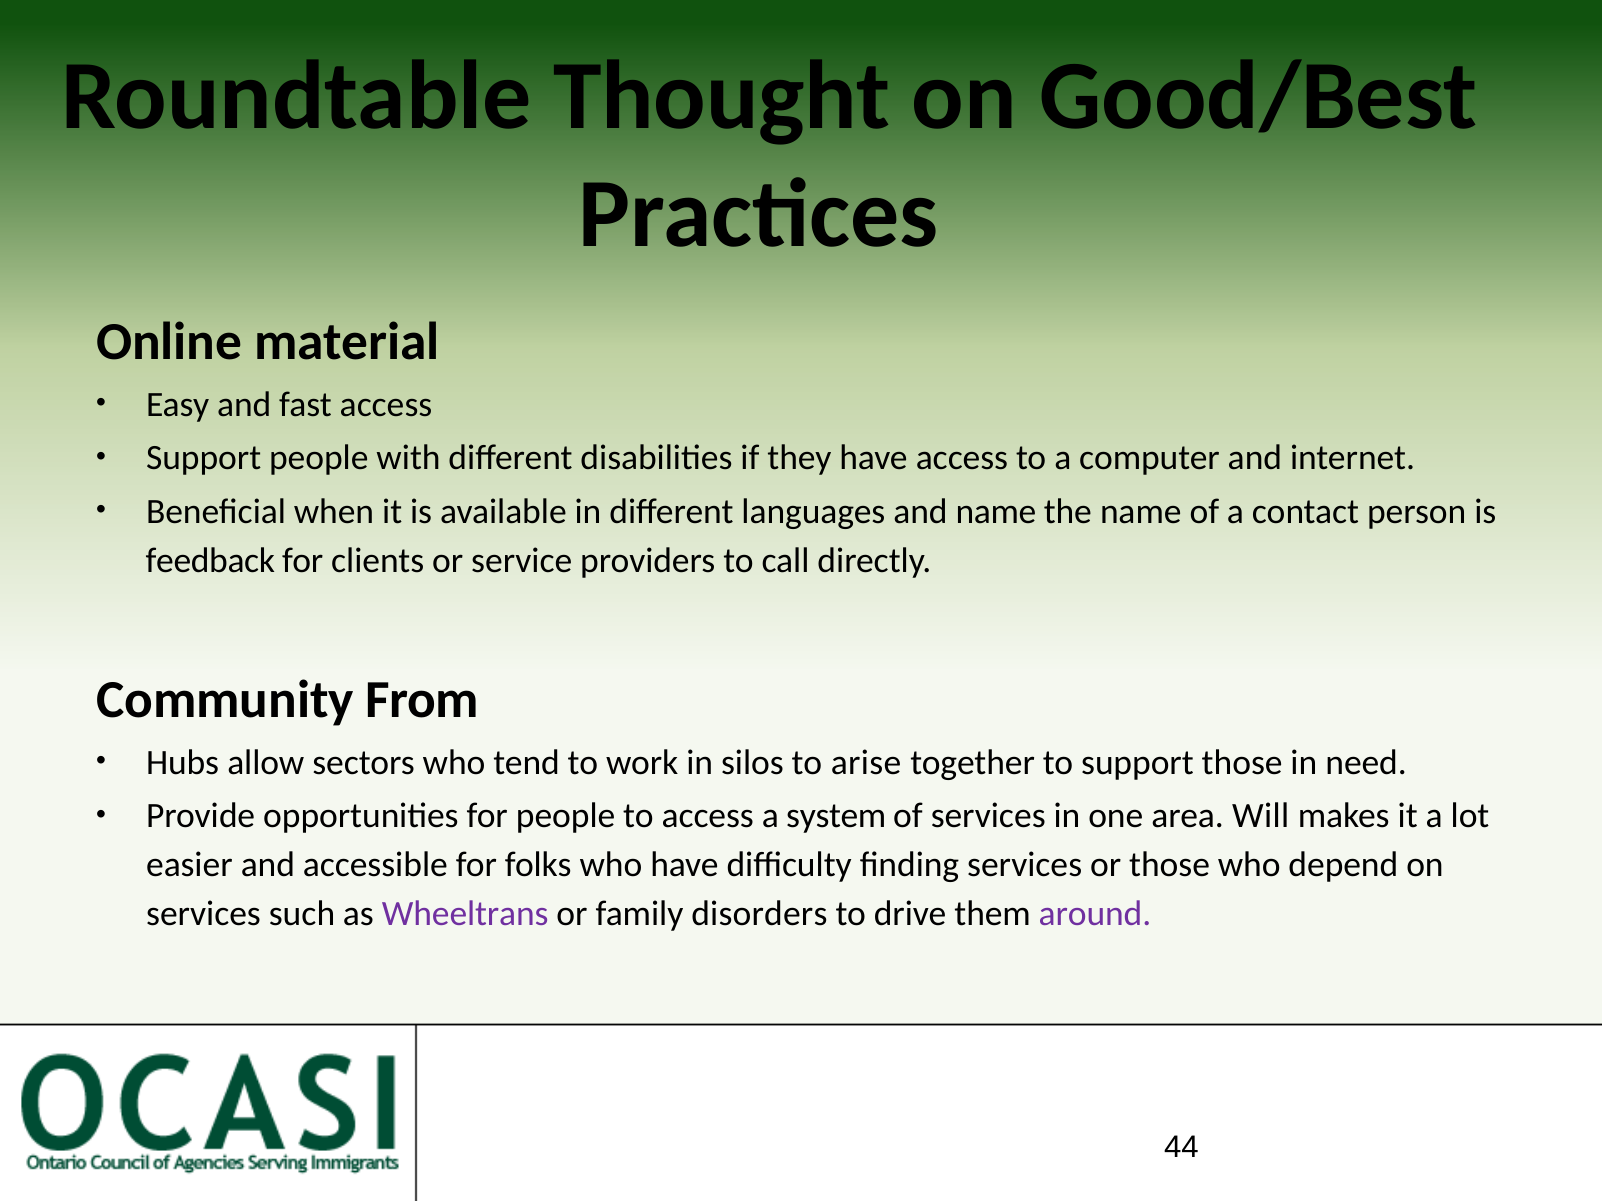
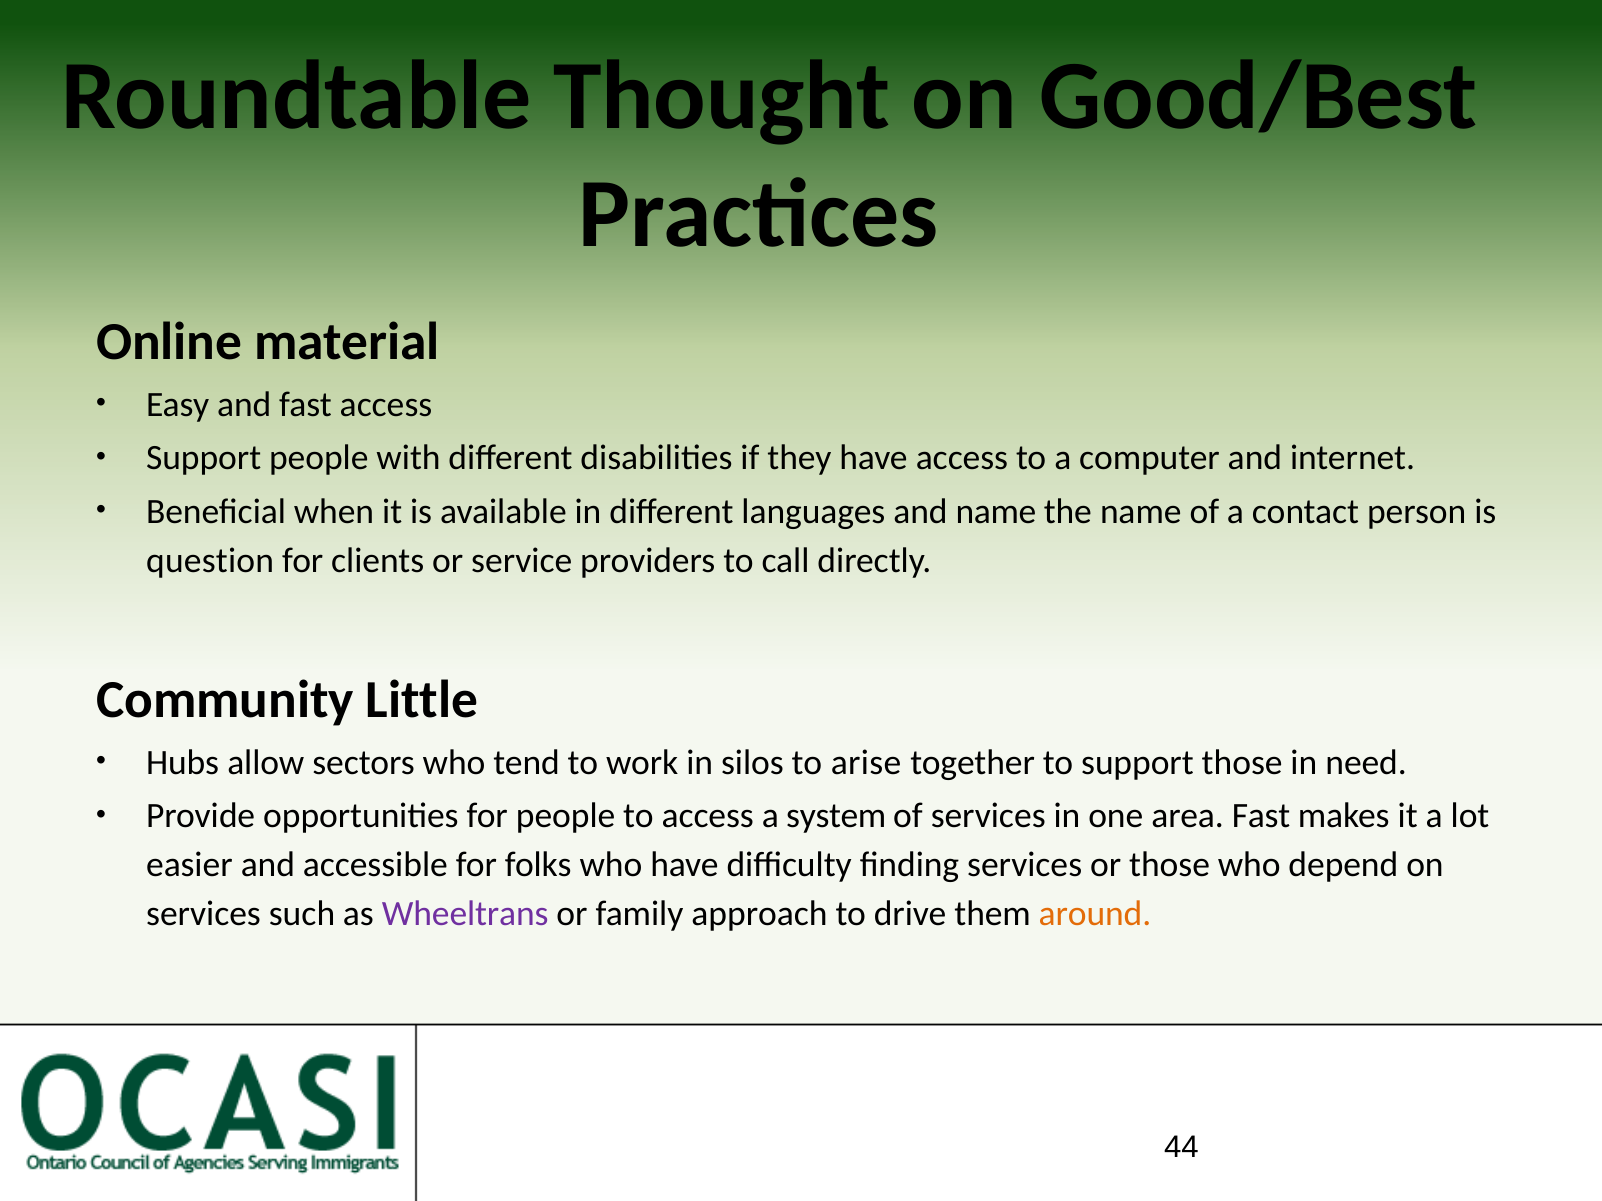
feedback: feedback -> question
From: From -> Little
area Will: Will -> Fast
disorders: disorders -> approach
around colour: purple -> orange
